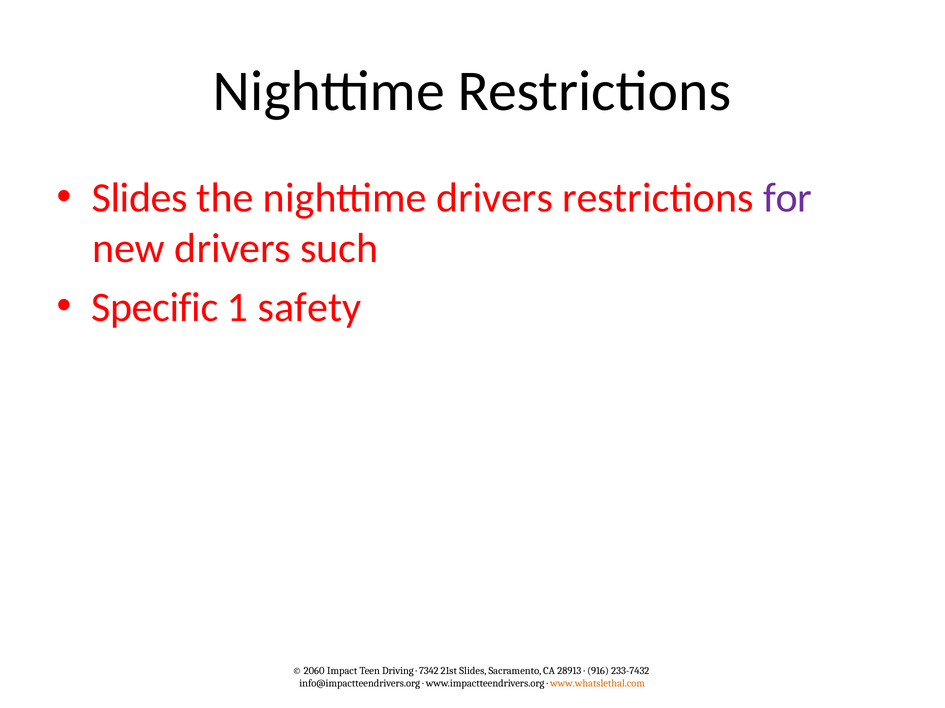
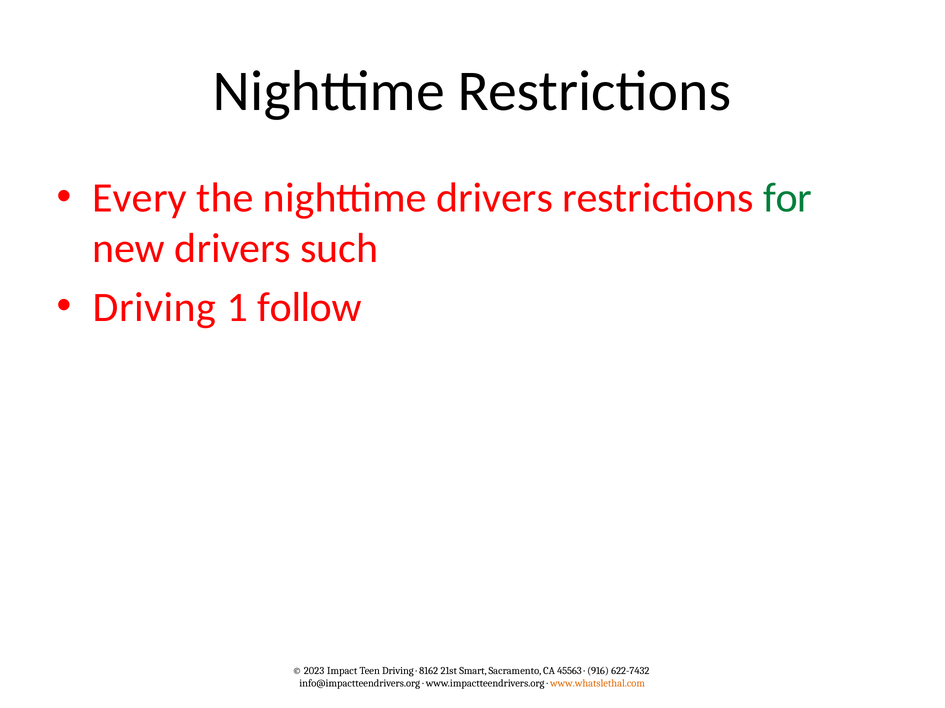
Slides at (140, 198): Slides -> Every
for colour: purple -> green
Specific at (155, 308): Specific -> Driving
safety: safety -> follow
2060: 2060 -> 2023
7342: 7342 -> 8162
21st Slides: Slides -> Smart
28913: 28913 -> 45563
233-7432: 233-7432 -> 622-7432
